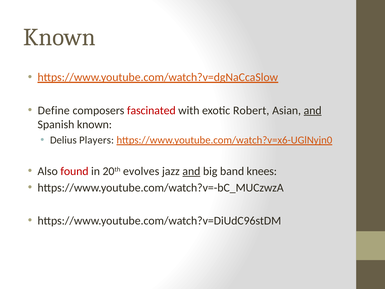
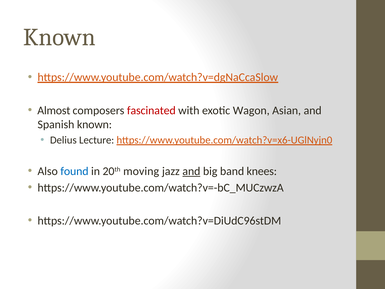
Define: Define -> Almost
Robert: Robert -> Wagon
and at (313, 110) underline: present -> none
Players: Players -> Lecture
found colour: red -> blue
evolves: evolves -> moving
